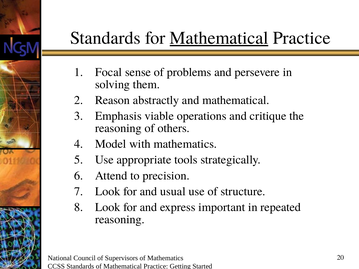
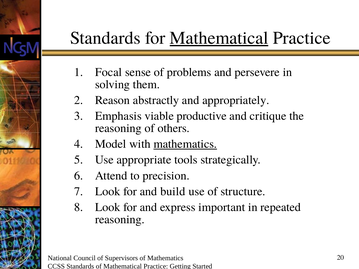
and mathematical: mathematical -> appropriately
operations: operations -> productive
mathematics at (185, 144) underline: none -> present
usual: usual -> build
